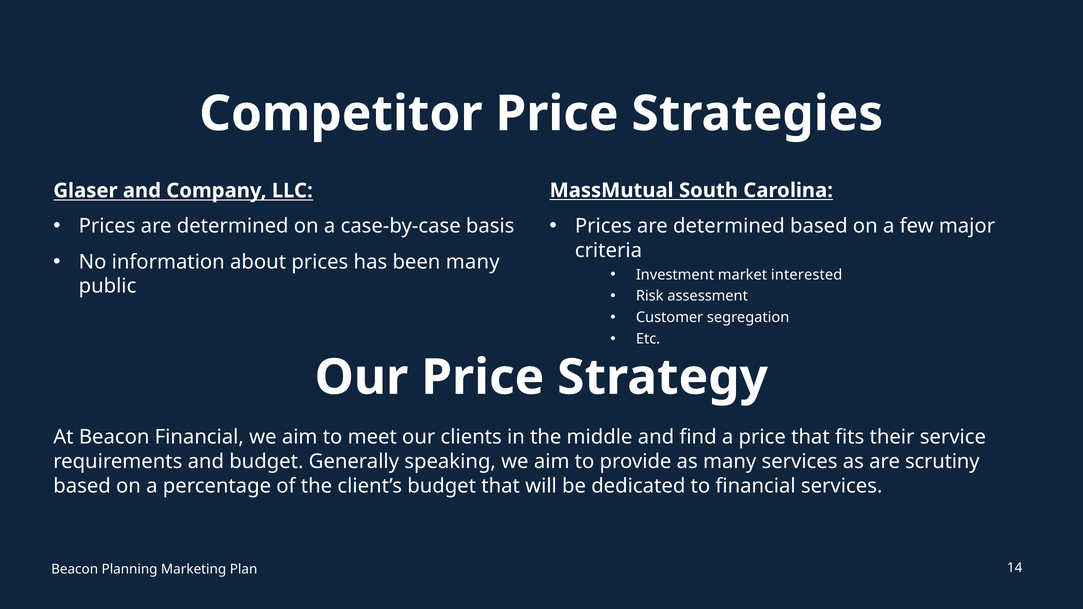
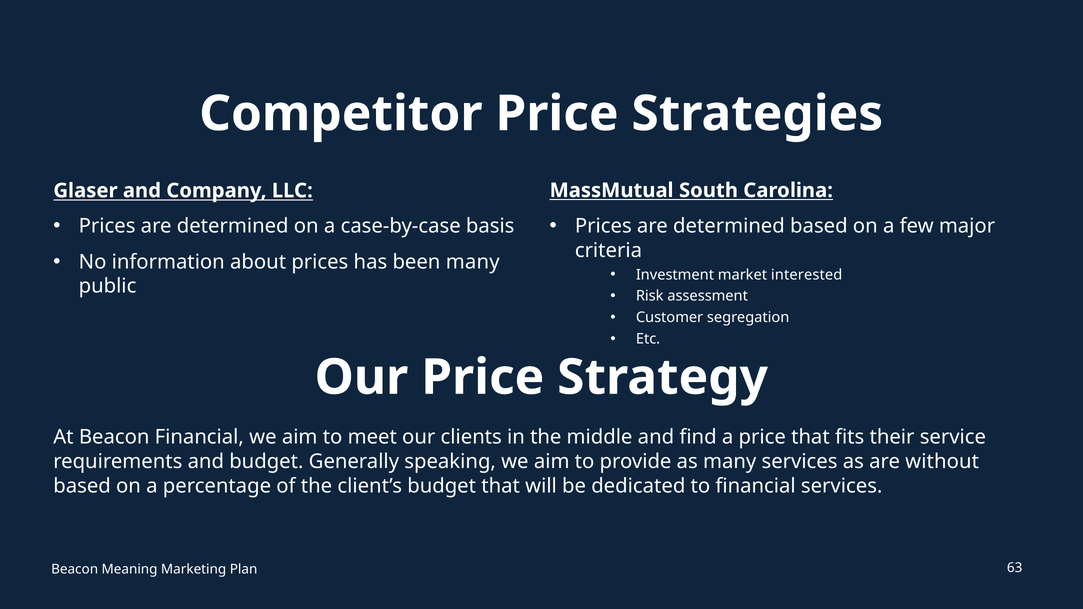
scrutiny: scrutiny -> without
Planning: Planning -> Meaning
14: 14 -> 63
